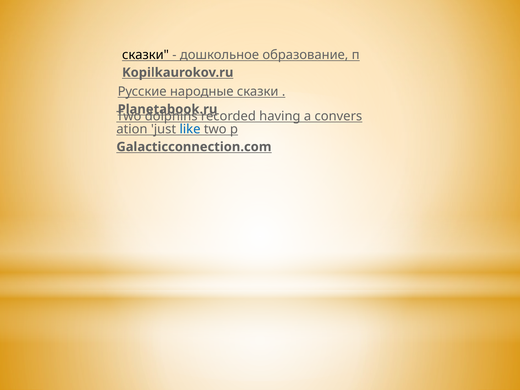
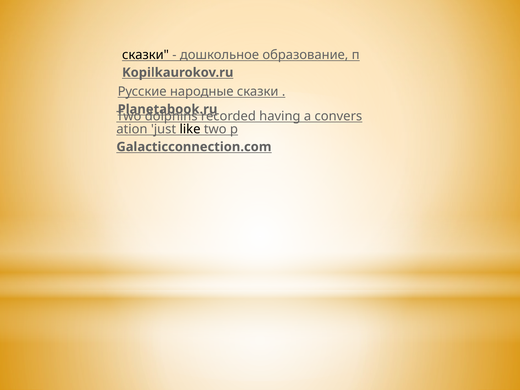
like colour: blue -> black
